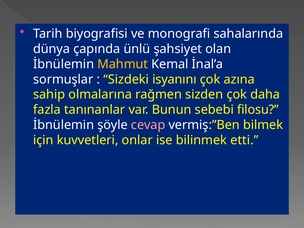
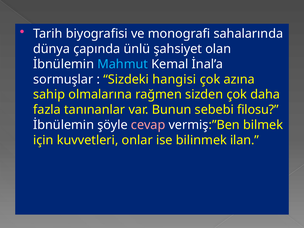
Mahmut colour: yellow -> light blue
isyanını: isyanını -> hangisi
etti: etti -> ilan
